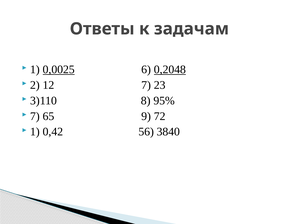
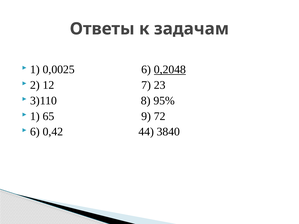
0,0025 underline: present -> none
7 at (35, 116): 7 -> 1
1 at (35, 132): 1 -> 6
56: 56 -> 44
